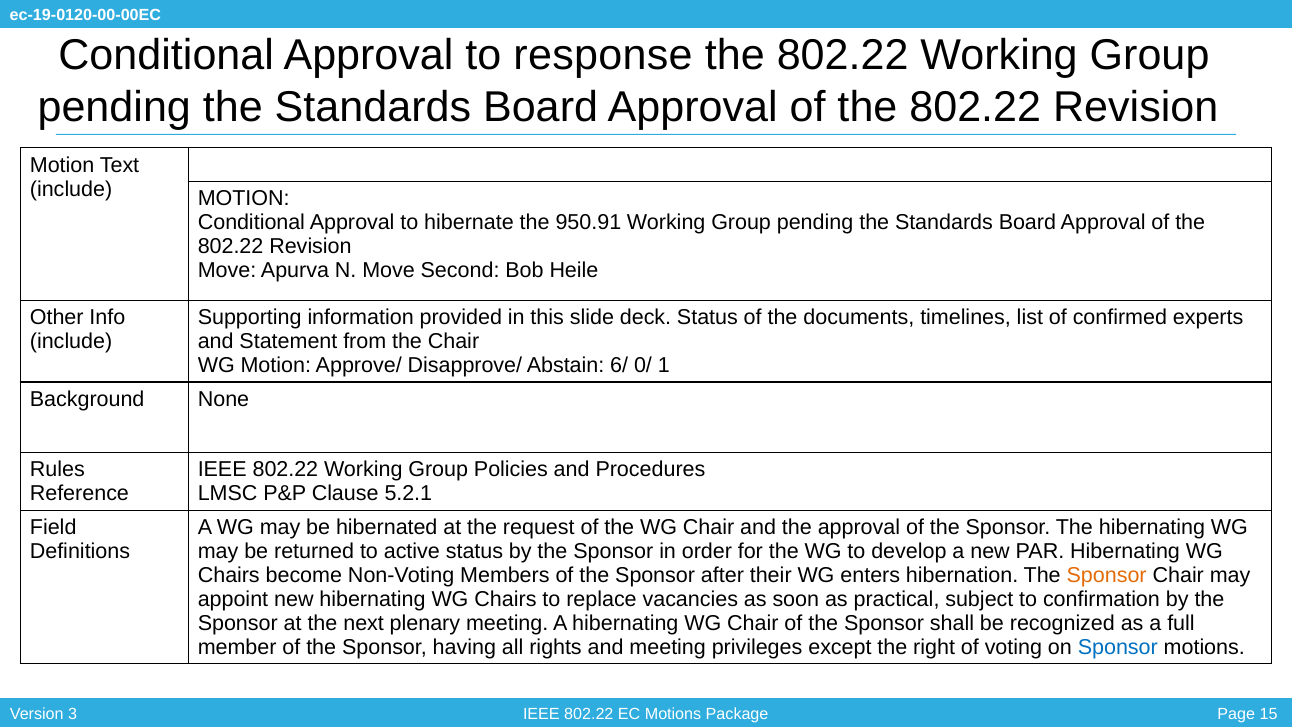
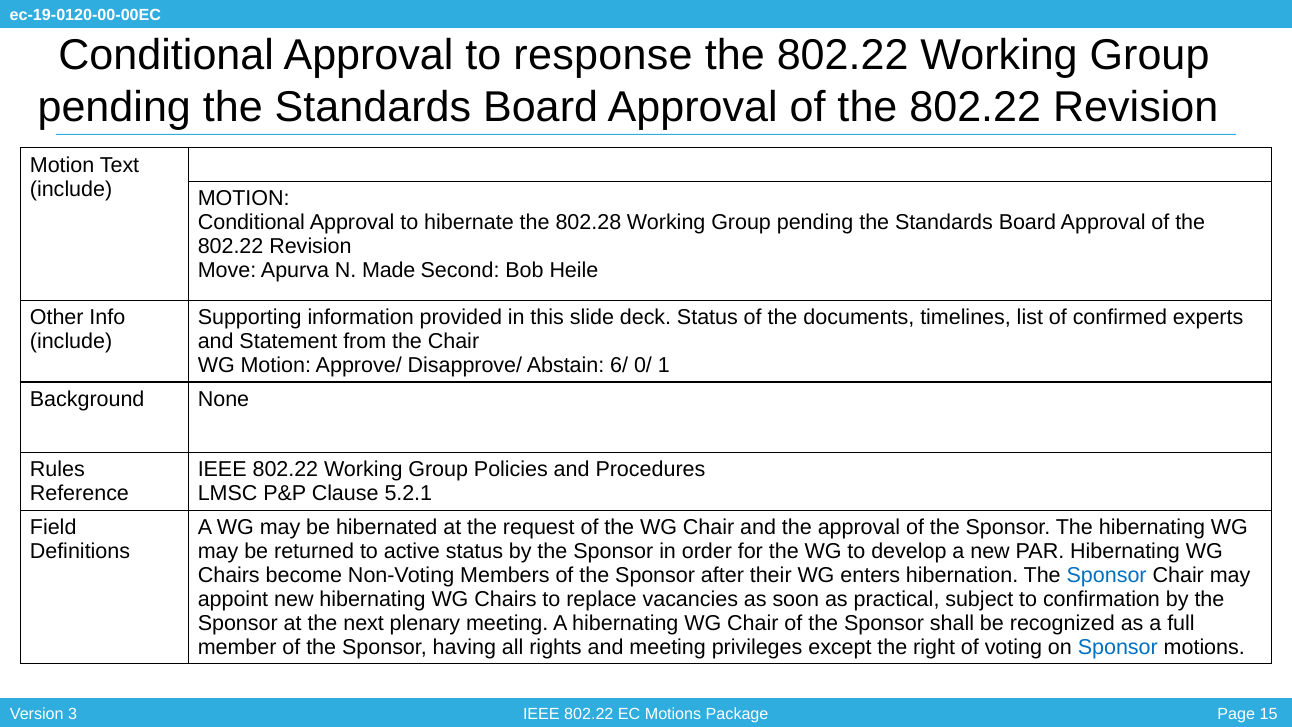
950.91: 950.91 -> 802.28
N Move: Move -> Made
Sponsor at (1107, 575) colour: orange -> blue
